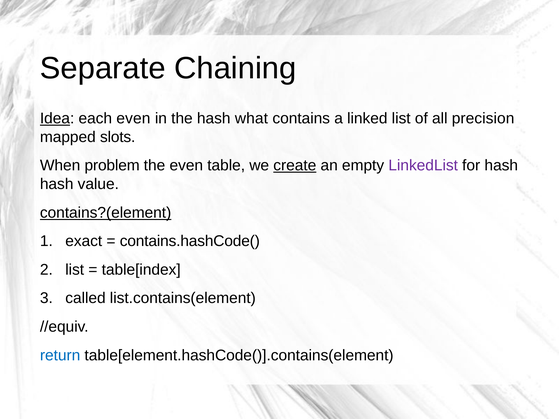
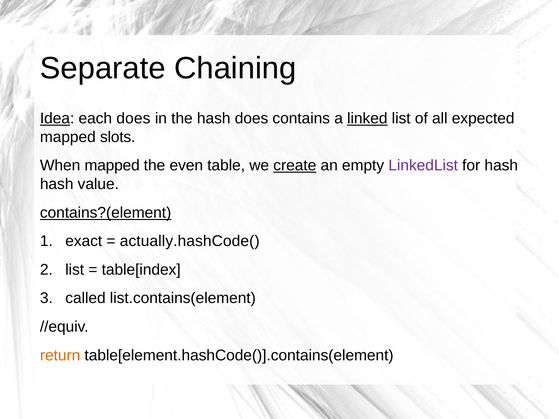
each even: even -> does
hash what: what -> does
linked underline: none -> present
precision: precision -> expected
When problem: problem -> mapped
contains.hashCode(: contains.hashCode( -> actually.hashCode(
return colour: blue -> orange
